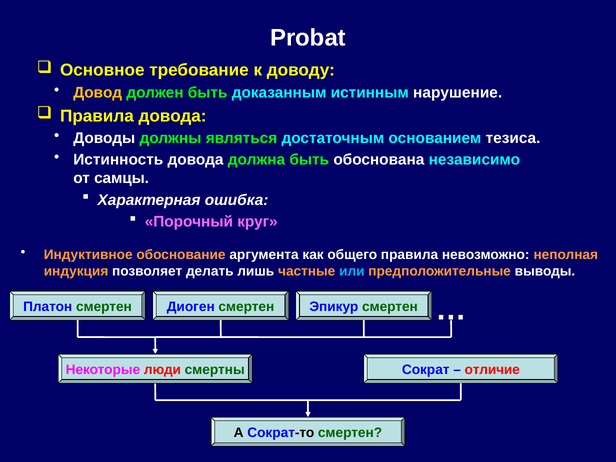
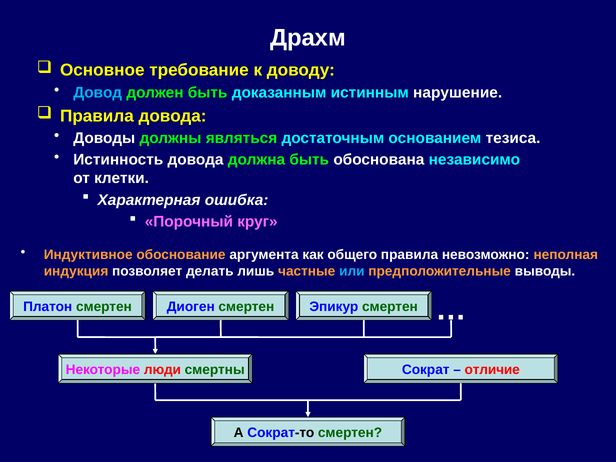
Probat: Probat -> Драхм
Довод colour: yellow -> light blue
самцы: самцы -> клетки
